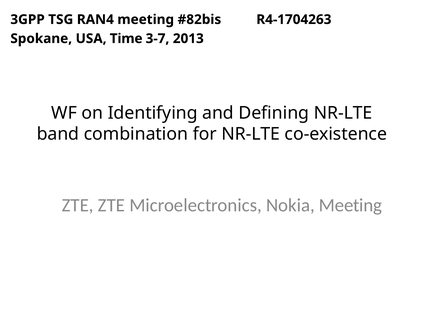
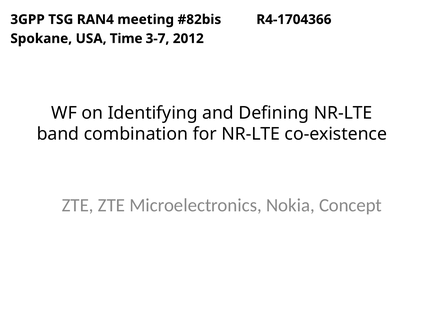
R4-1704263: R4-1704263 -> R4-1704366
2013: 2013 -> 2012
Nokia Meeting: Meeting -> Concept
